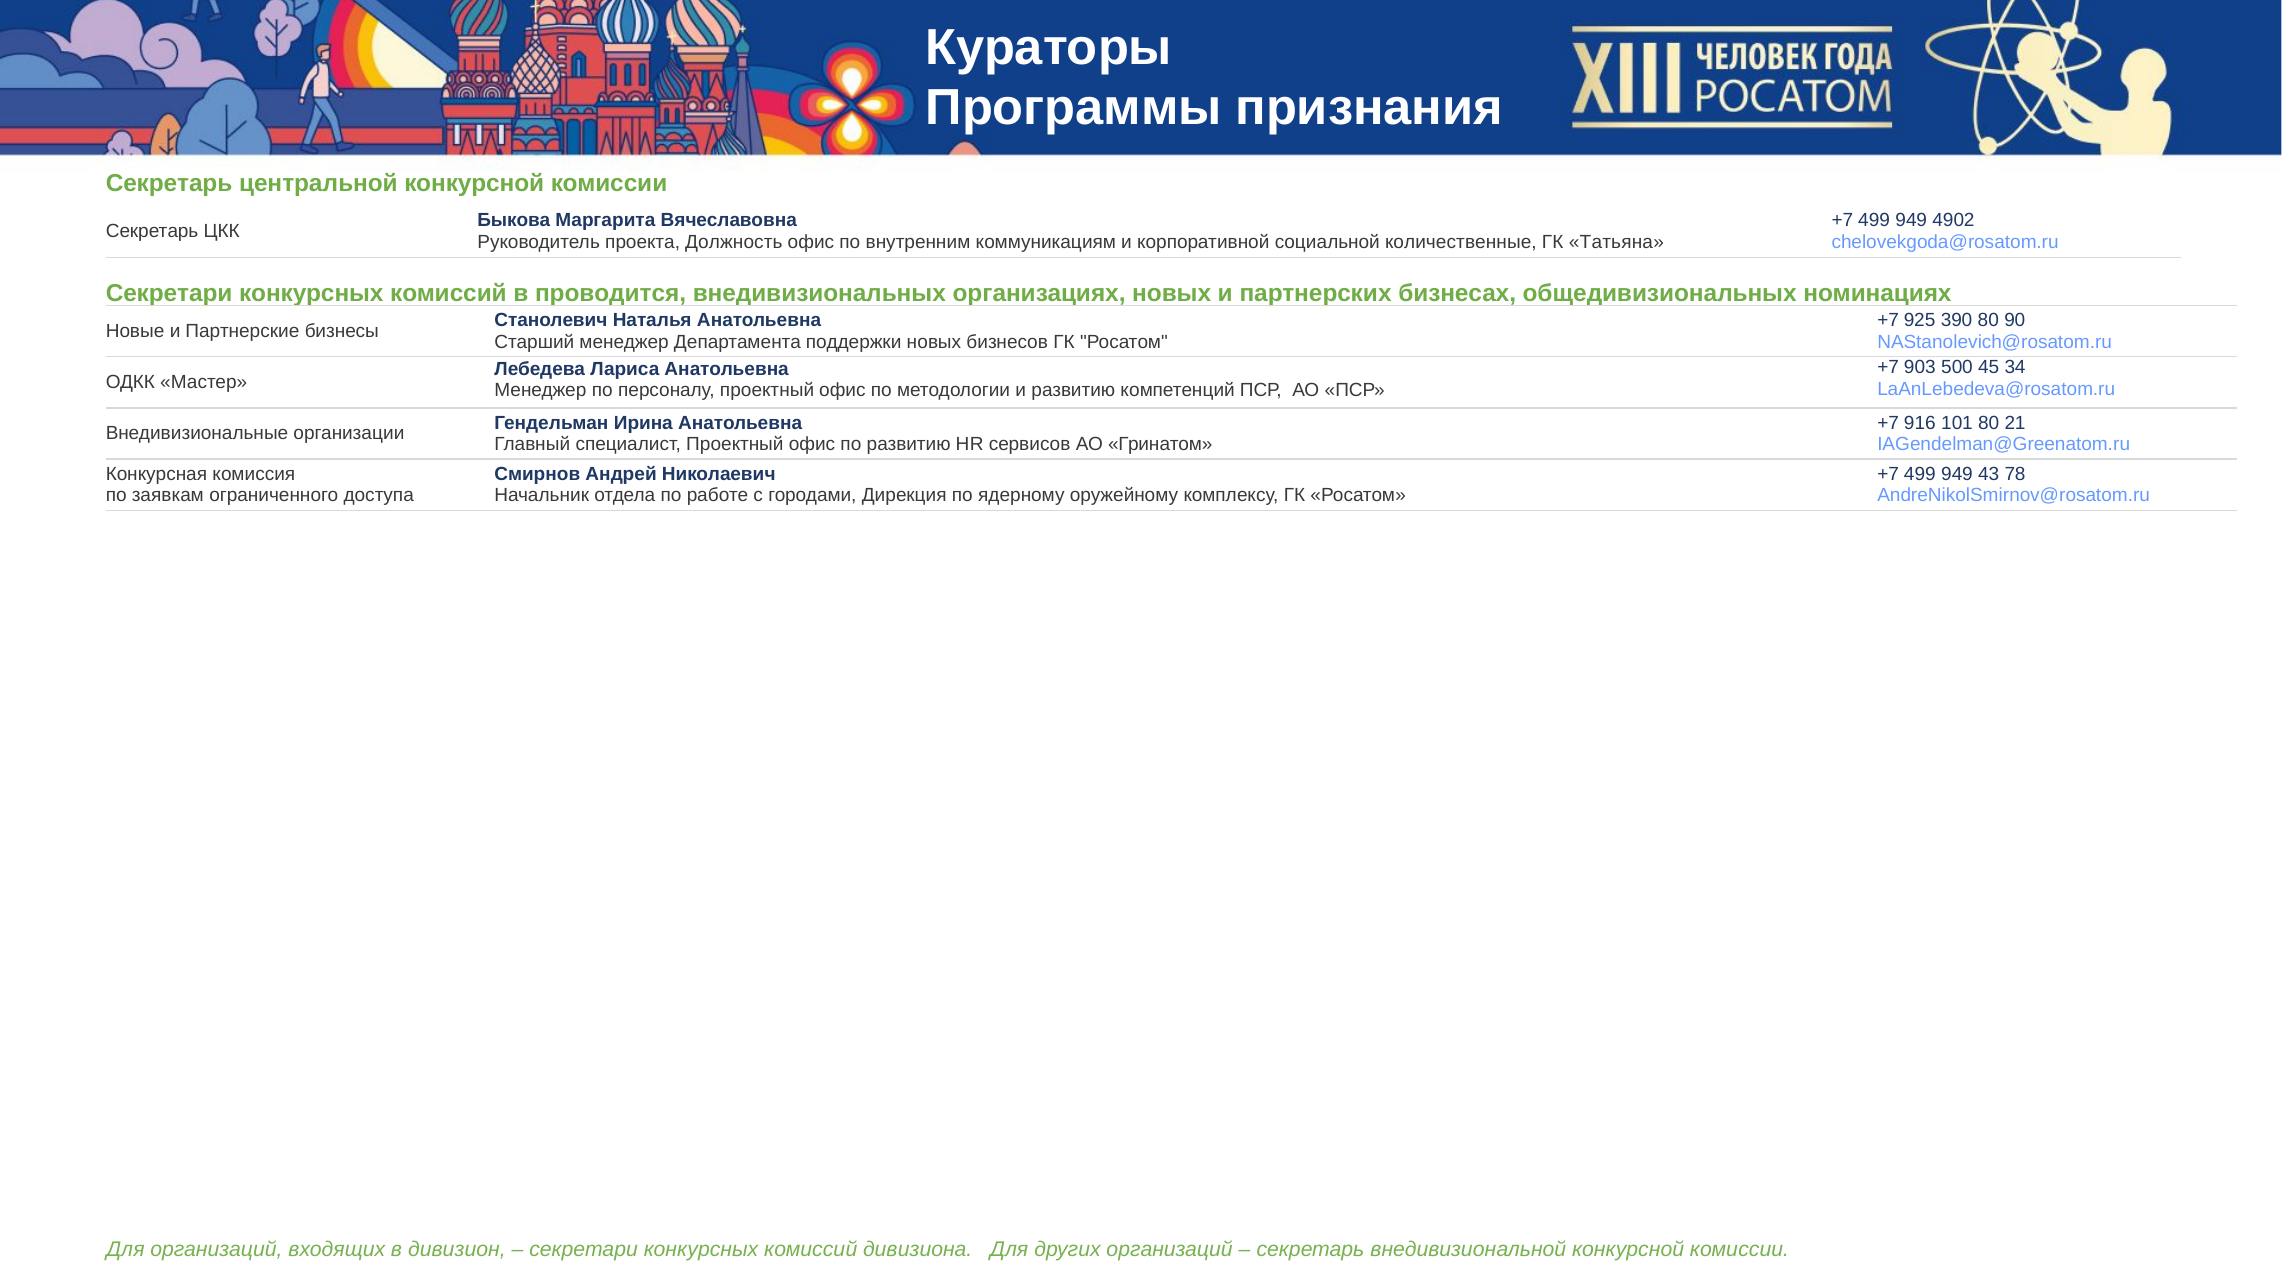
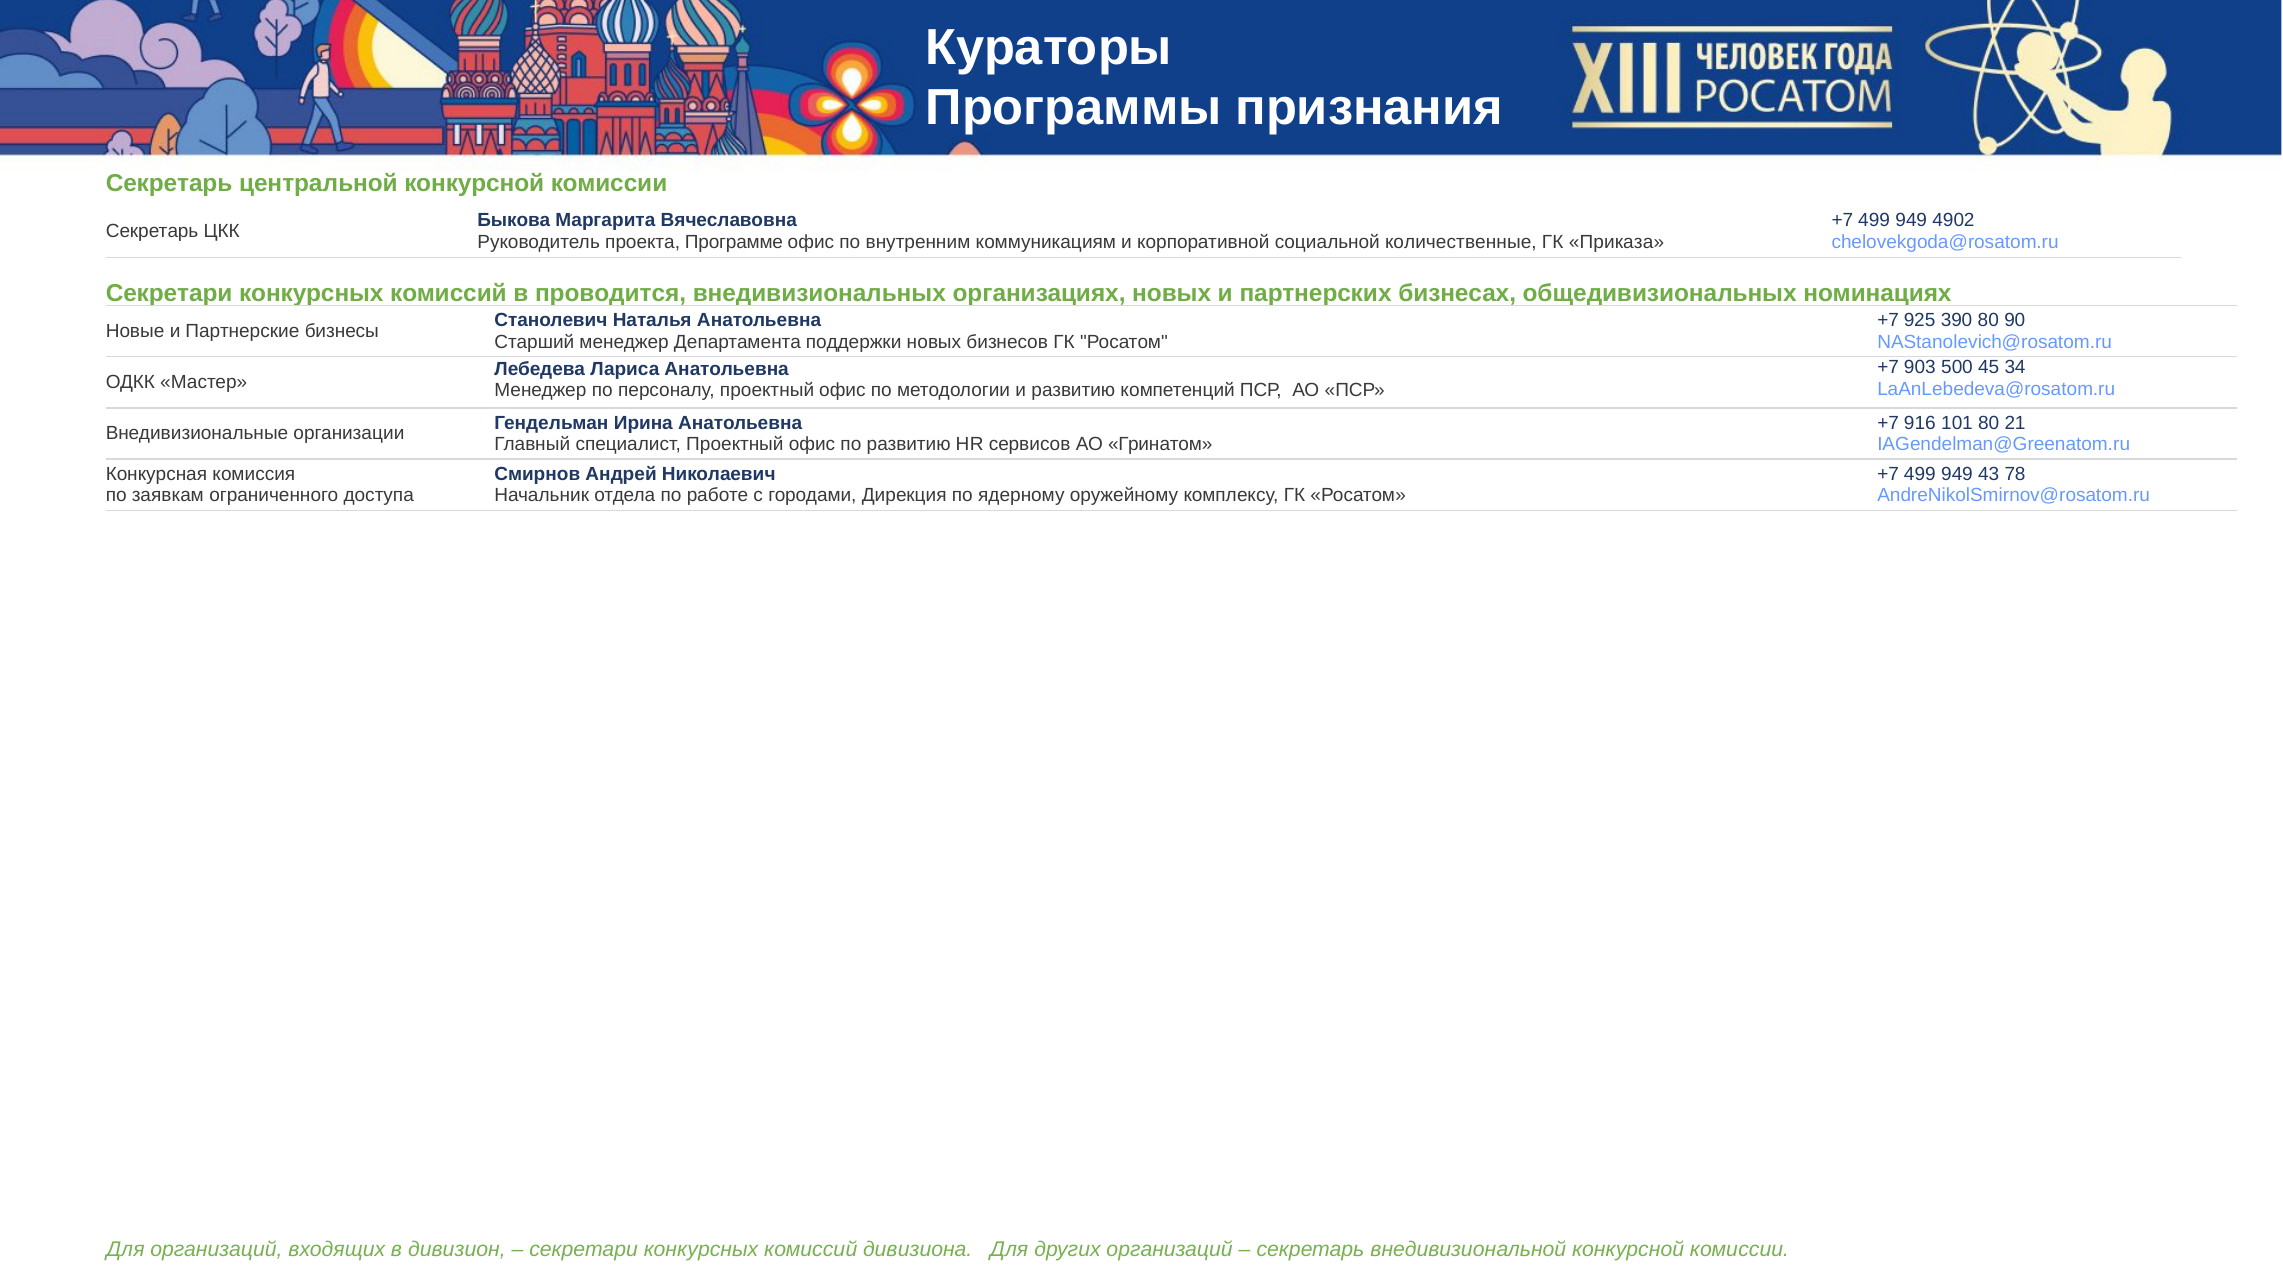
Должность: Должность -> Программе
Татьяна: Татьяна -> Приказа
